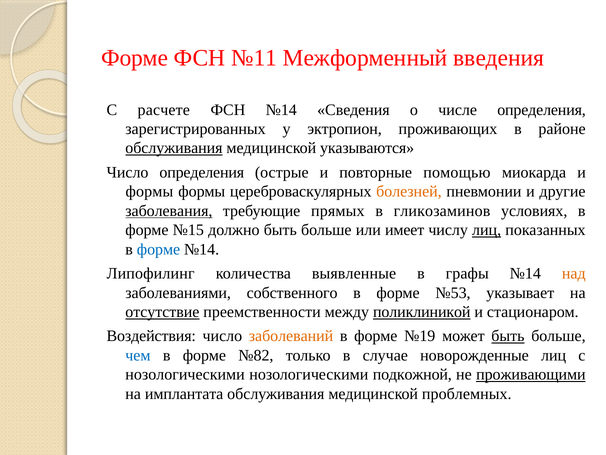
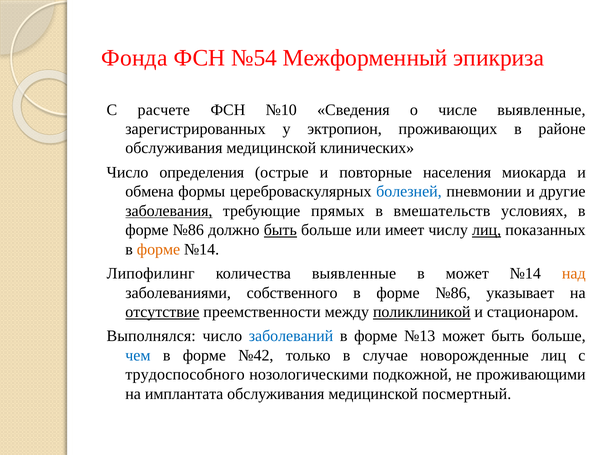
Форме at (135, 58): Форме -> Фонда
№11: №11 -> №54
введения: введения -> эпикриза
ФСН №14: №14 -> №10
числе определения: определения -> выявленные
обслуживания at (174, 148) underline: present -> none
указываются: указываются -> клинических
помощью: помощью -> населения
формы at (149, 191): формы -> обмена
болезней colour: orange -> blue
гликозаминов: гликозаминов -> вмешательств
№15 at (188, 230): №15 -> №86
быть at (280, 230) underline: none -> present
форме at (158, 249) colour: blue -> orange
в графы: графы -> может
№53 at (453, 292): №53 -> №86
Воздействия: Воздействия -> Выполнялся
заболеваний colour: orange -> blue
№19: №19 -> №13
быть at (508, 336) underline: present -> none
№82: №82 -> №42
нозологическими at (185, 374): нозологическими -> трудоспособного
проживающими underline: present -> none
проблемных: проблемных -> посмертный
